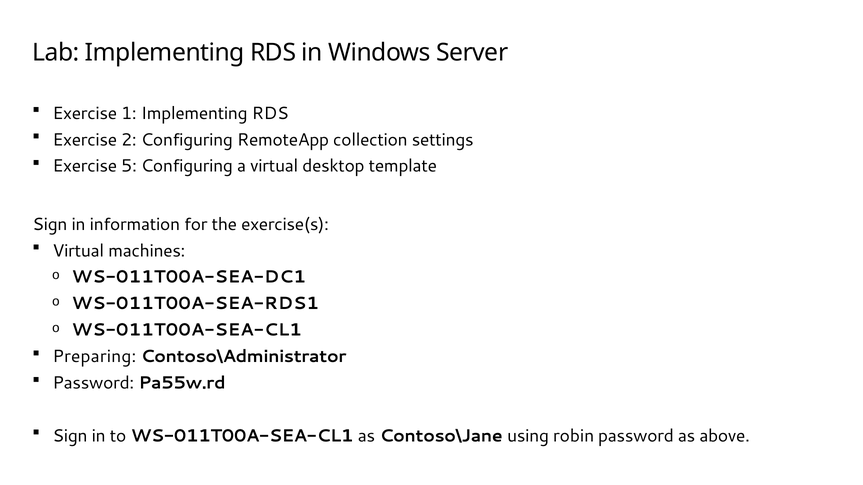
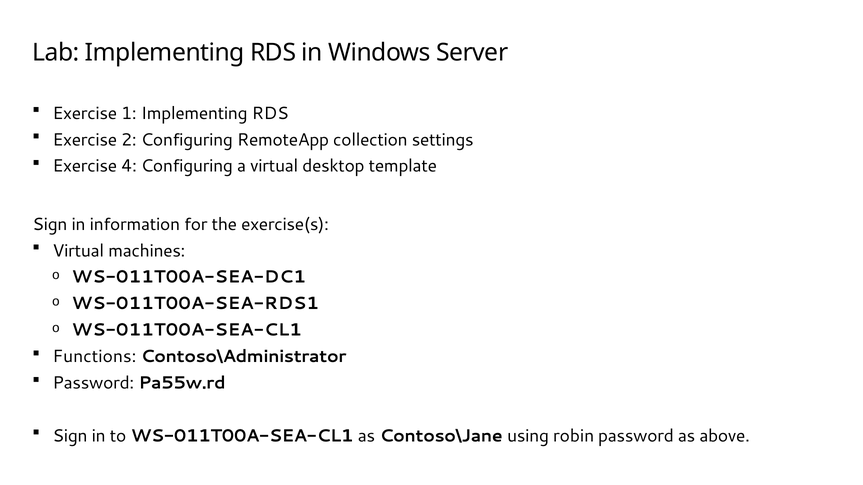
5: 5 -> 4
Preparing: Preparing -> Functions
